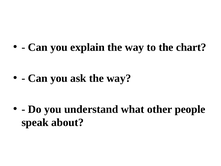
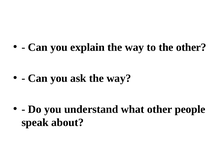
the chart: chart -> other
